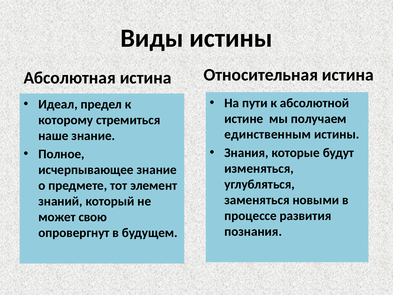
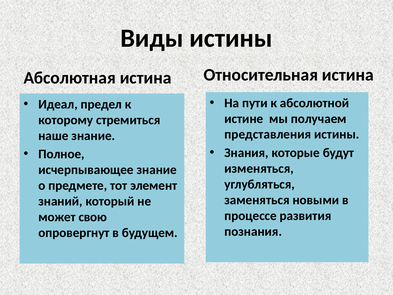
единственным: единственным -> представления
